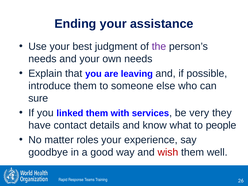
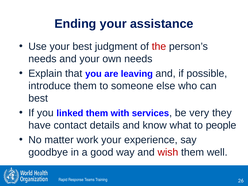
the colour: purple -> red
sure at (38, 98): sure -> best
roles: roles -> work
